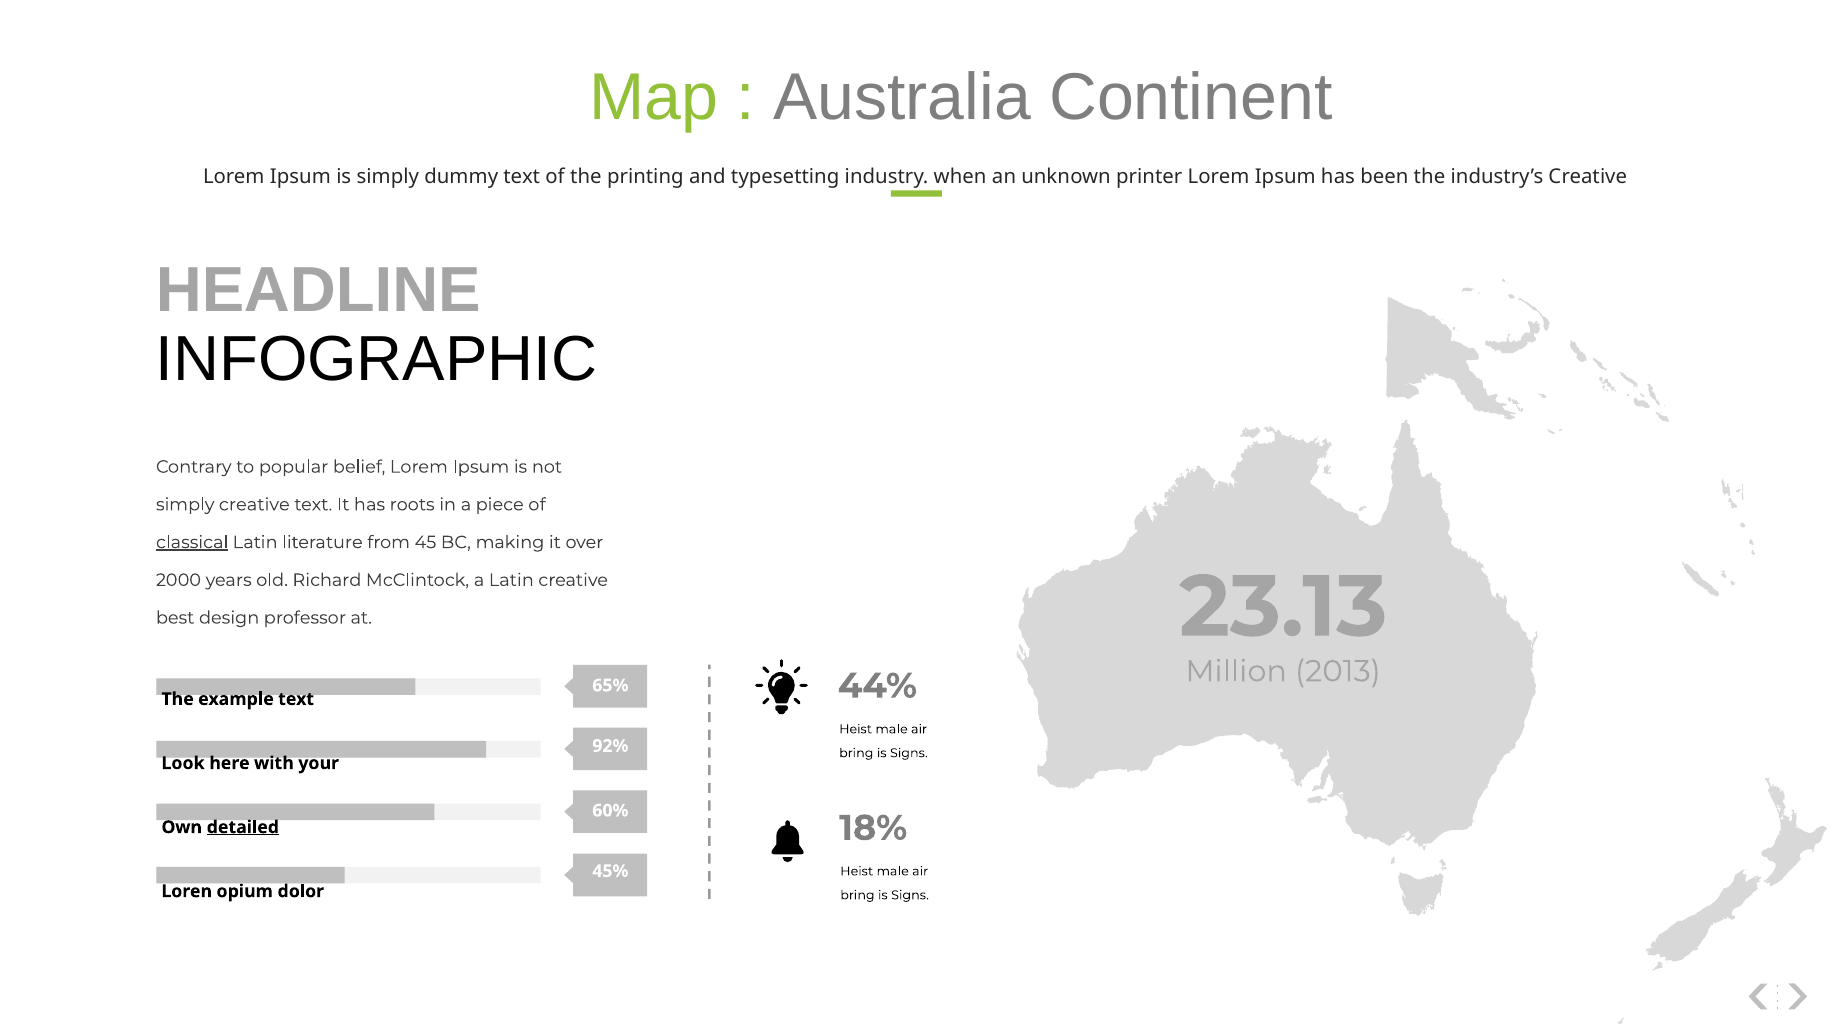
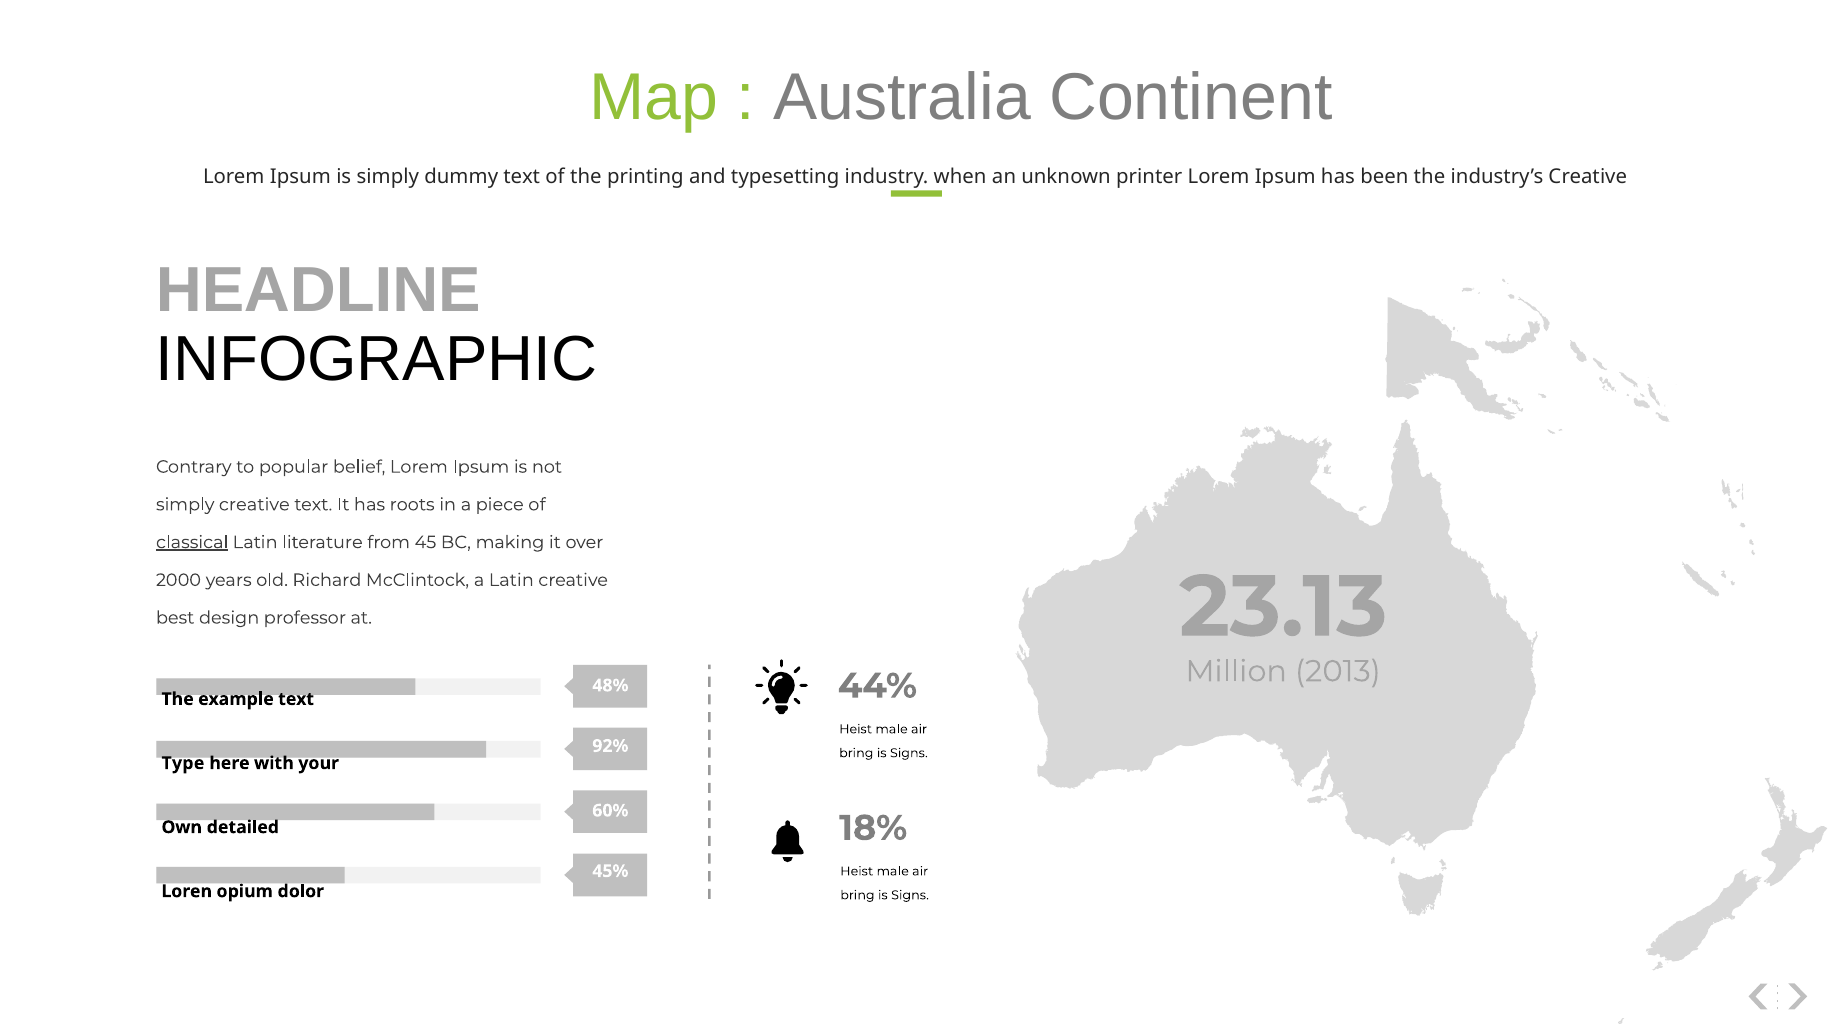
65%: 65% -> 48%
Look: Look -> Type
detailed underline: present -> none
